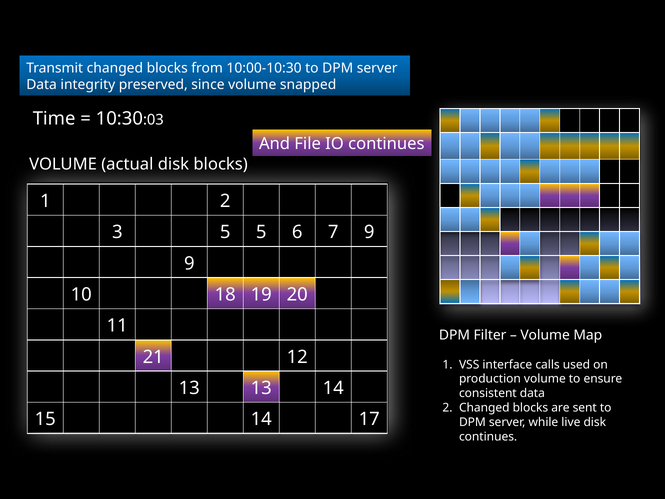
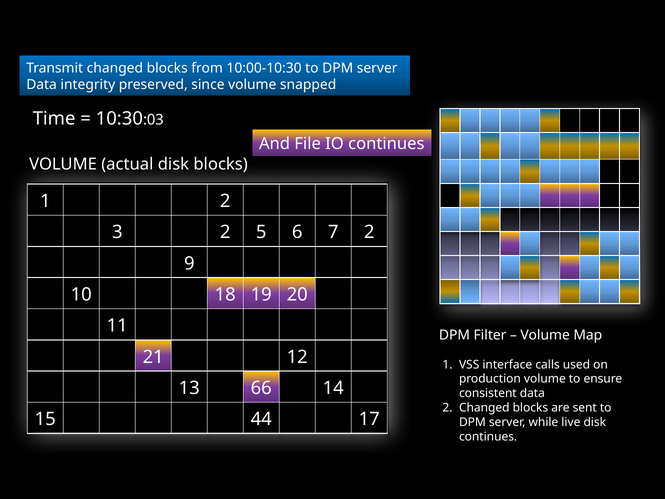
3 5: 5 -> 2
7 9: 9 -> 2
13 13: 13 -> 66
15 14: 14 -> 44
